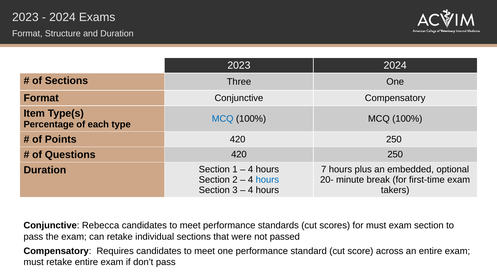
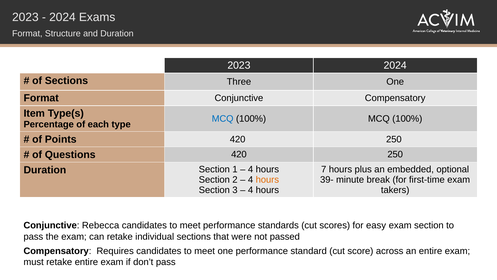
hours at (267, 179) colour: blue -> orange
20-: 20- -> 39-
for must: must -> easy
